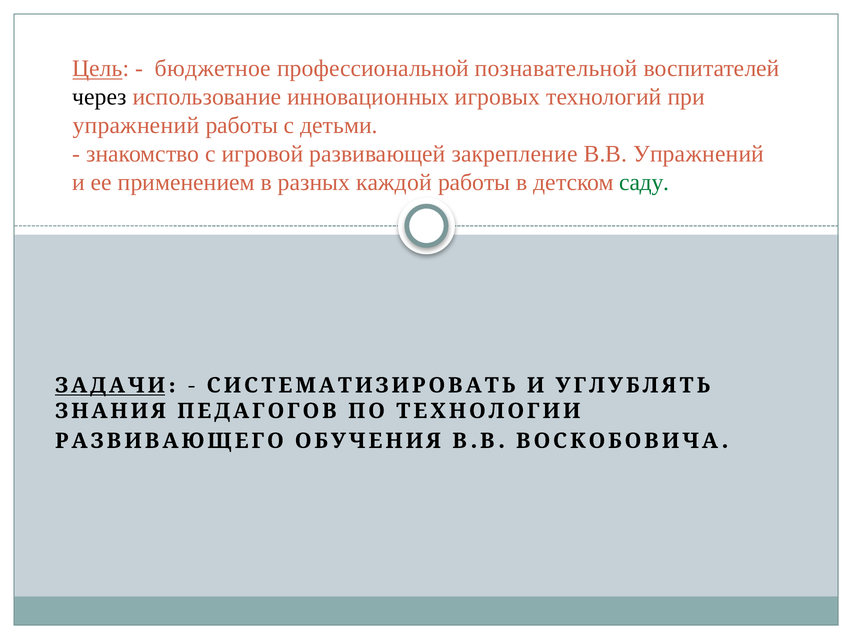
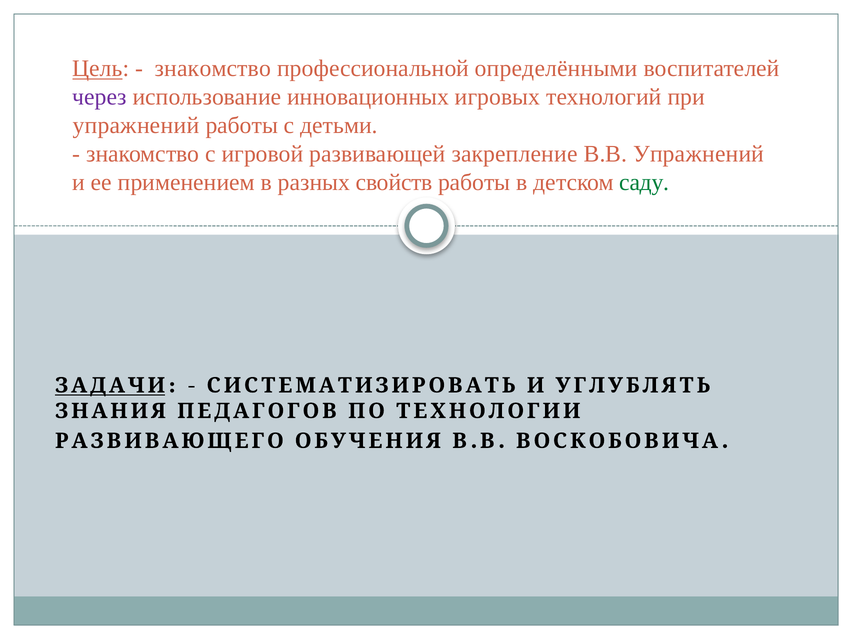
бюджетное at (213, 68): бюджетное -> знакомство
познавательной: познавательной -> определёнными
через colour: black -> purple
каждой: каждой -> свойств
